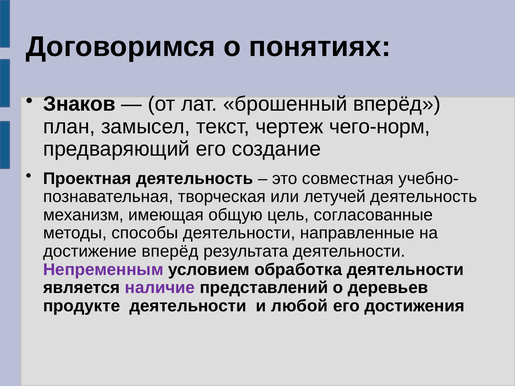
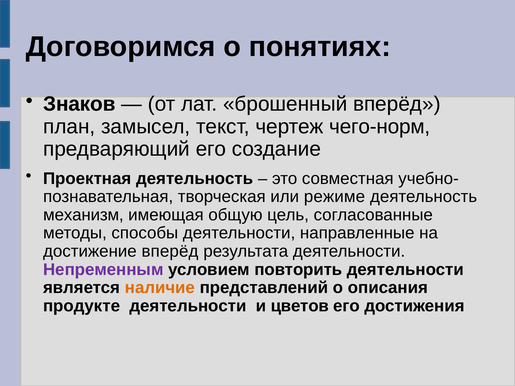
летучей: летучей -> режиме
обработка: обработка -> повторить
наличие colour: purple -> orange
деревьев: деревьев -> описания
любой: любой -> цветов
